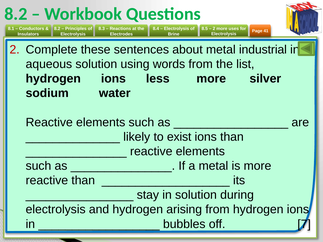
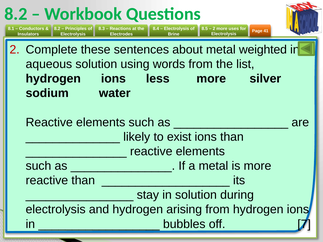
industrial: industrial -> weighted
